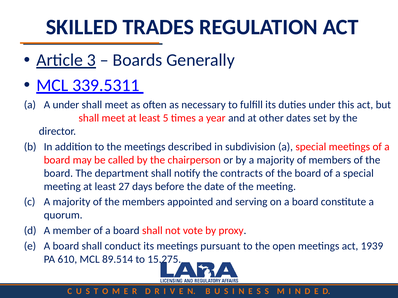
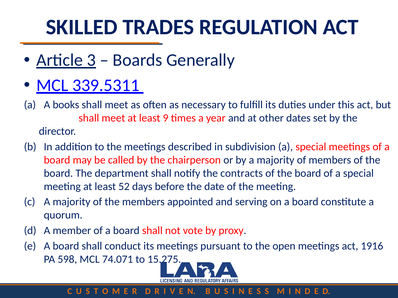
A under: under -> books
5: 5 -> 9
27: 27 -> 52
1939: 1939 -> 1916
610: 610 -> 598
89.514: 89.514 -> 74.071
